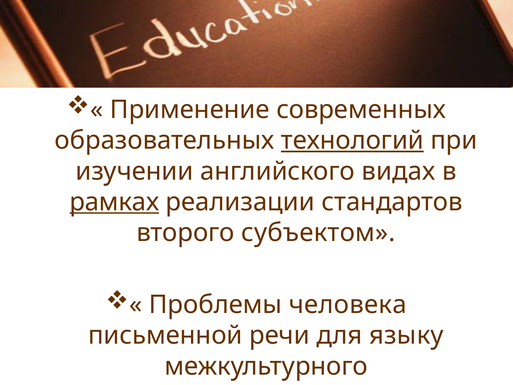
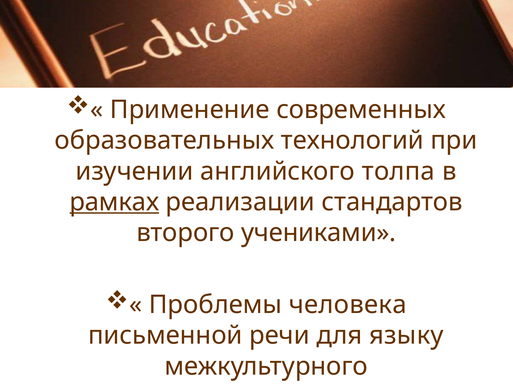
технологий underline: present -> none
видах: видах -> толпа
субъектом: субъектом -> учениками
